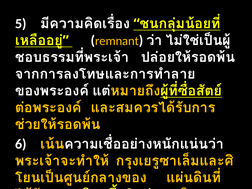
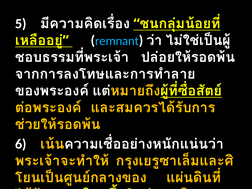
remnant colour: yellow -> light blue
